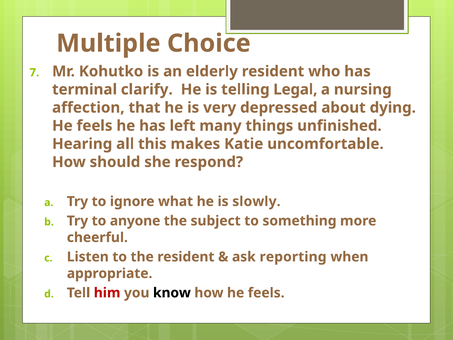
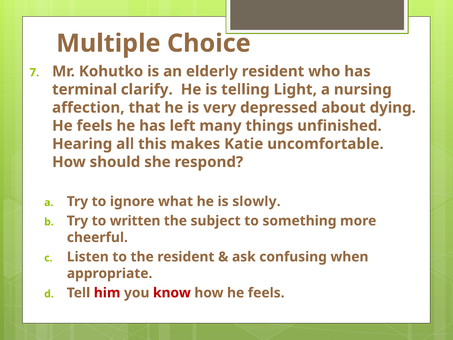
Legal: Legal -> Light
anyone: anyone -> written
reporting: reporting -> confusing
know colour: black -> red
